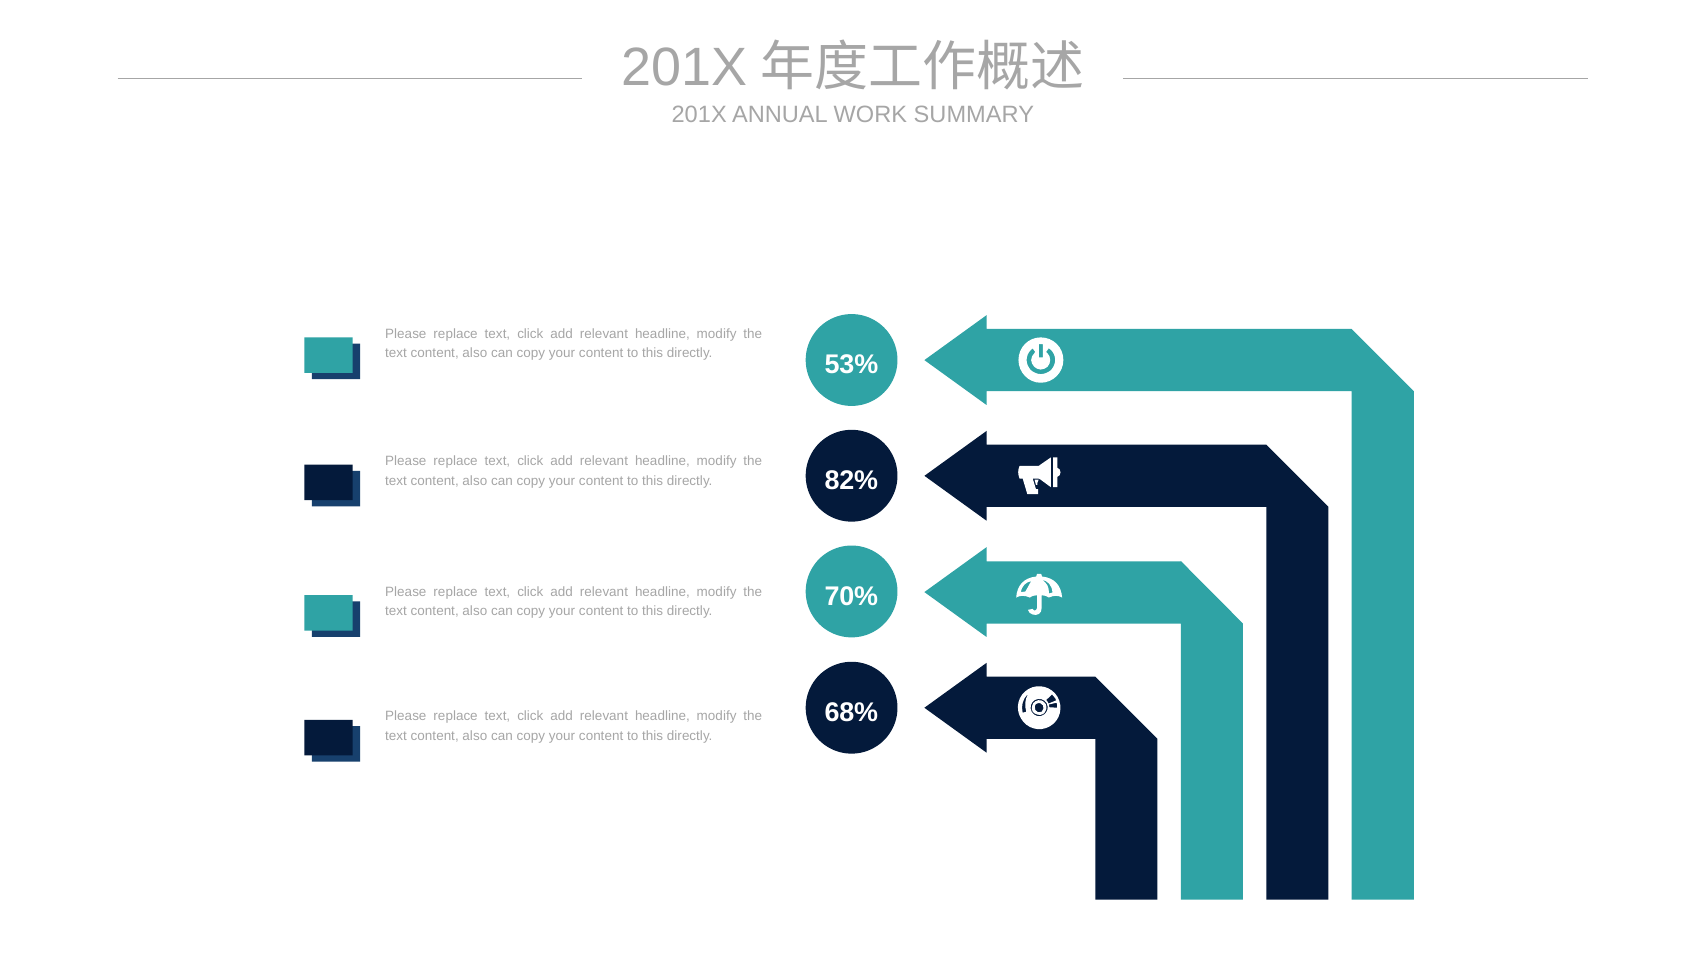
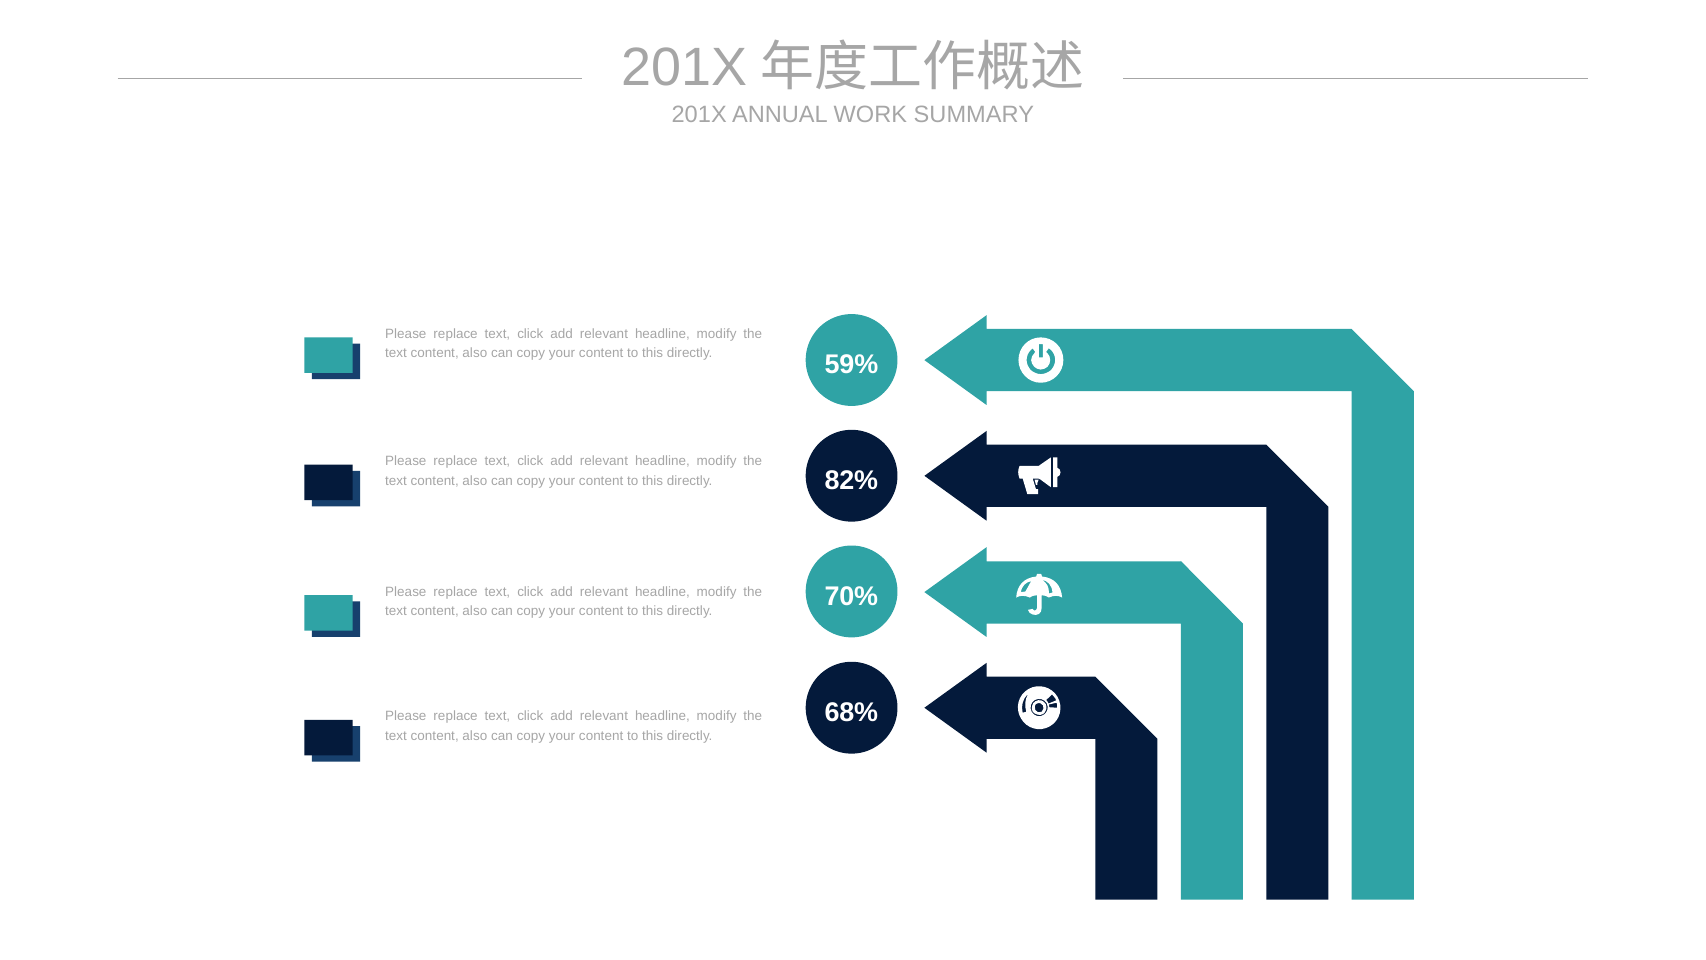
53%: 53% -> 59%
